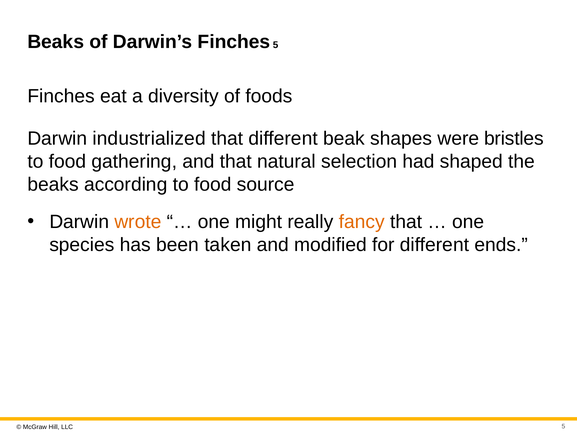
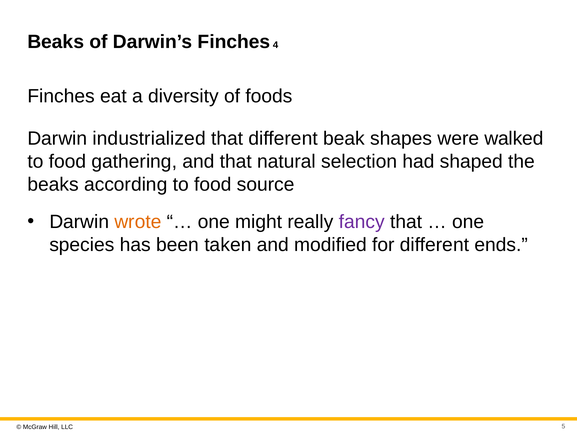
Finches 5: 5 -> 4
bristles: bristles -> walked
fancy colour: orange -> purple
